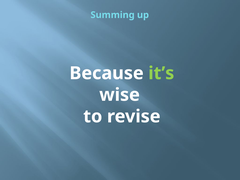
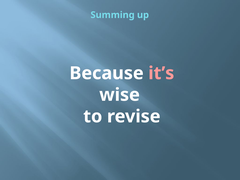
it’s colour: light green -> pink
